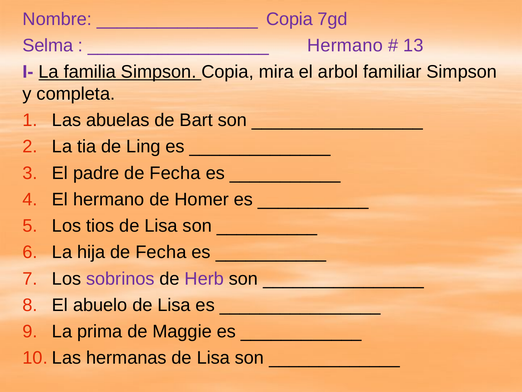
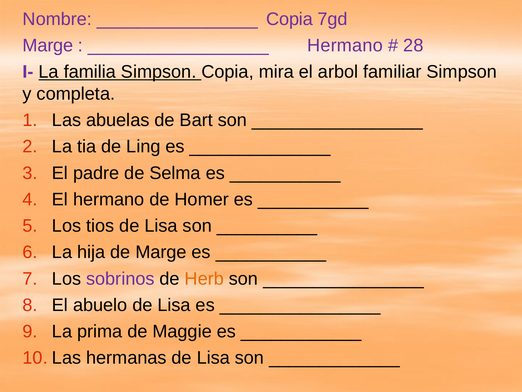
Selma at (48, 45): Selma -> Marge
13: 13 -> 28
padre de Fecha: Fecha -> Selma
hija de Fecha: Fecha -> Marge
Herb colour: purple -> orange
